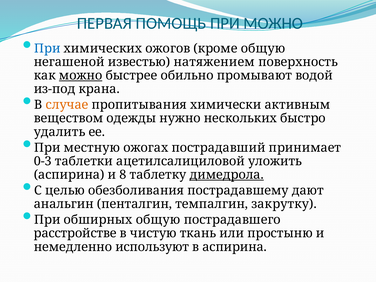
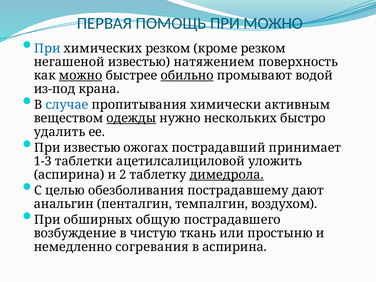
химических ожогов: ожогов -> резком
кроме общую: общую -> резком
обильно underline: none -> present
случае colour: orange -> blue
одежды underline: none -> present
При местную: местную -> известью
0-3: 0-3 -> 1-3
8: 8 -> 2
закрутку: закрутку -> воздухом
расстройстве: расстройстве -> возбуждение
используют: используют -> согревания
